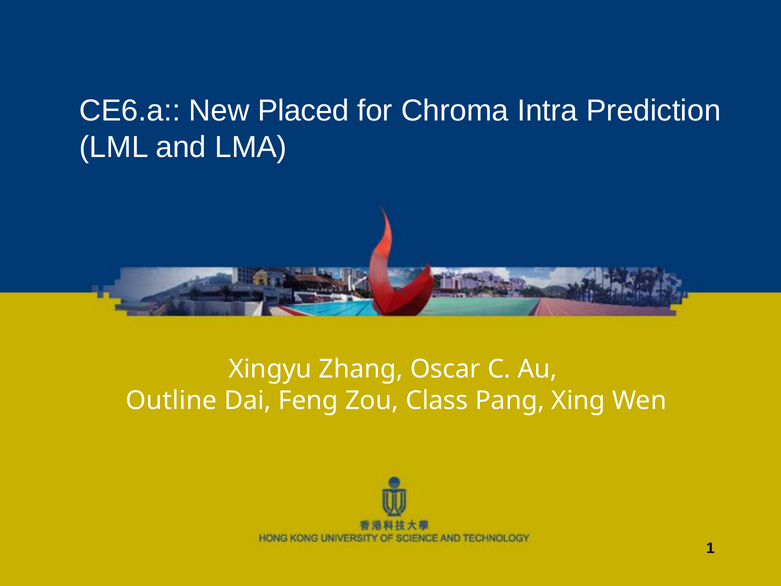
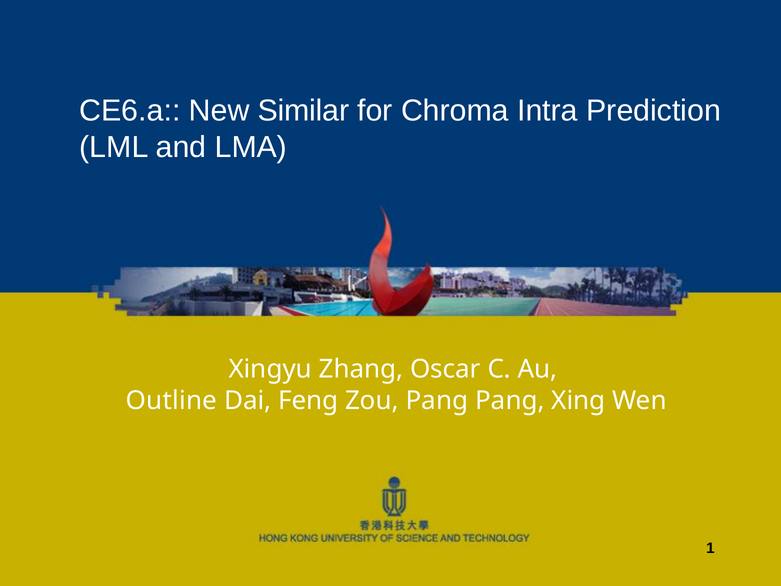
Placed: Placed -> Similar
Zou Class: Class -> Pang
